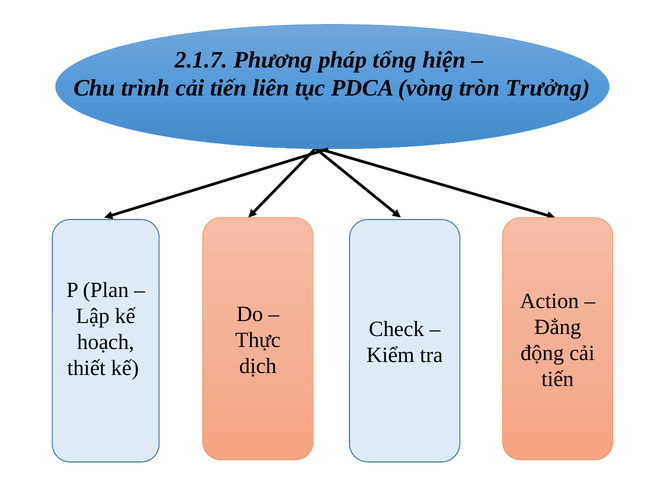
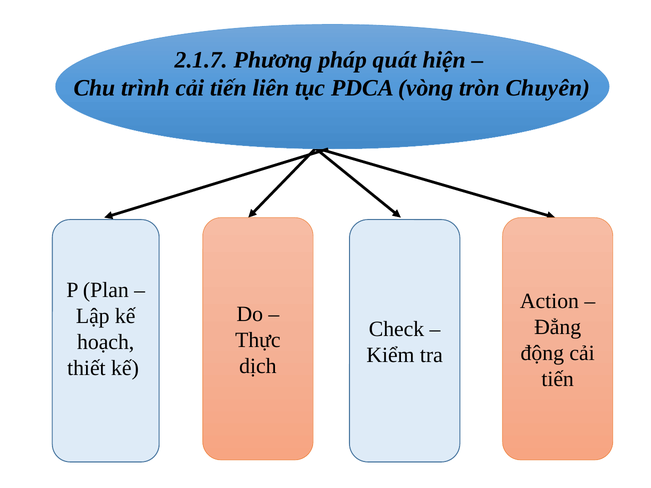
tổng: tổng -> quát
Trưởng: Trưởng -> Chuyên
